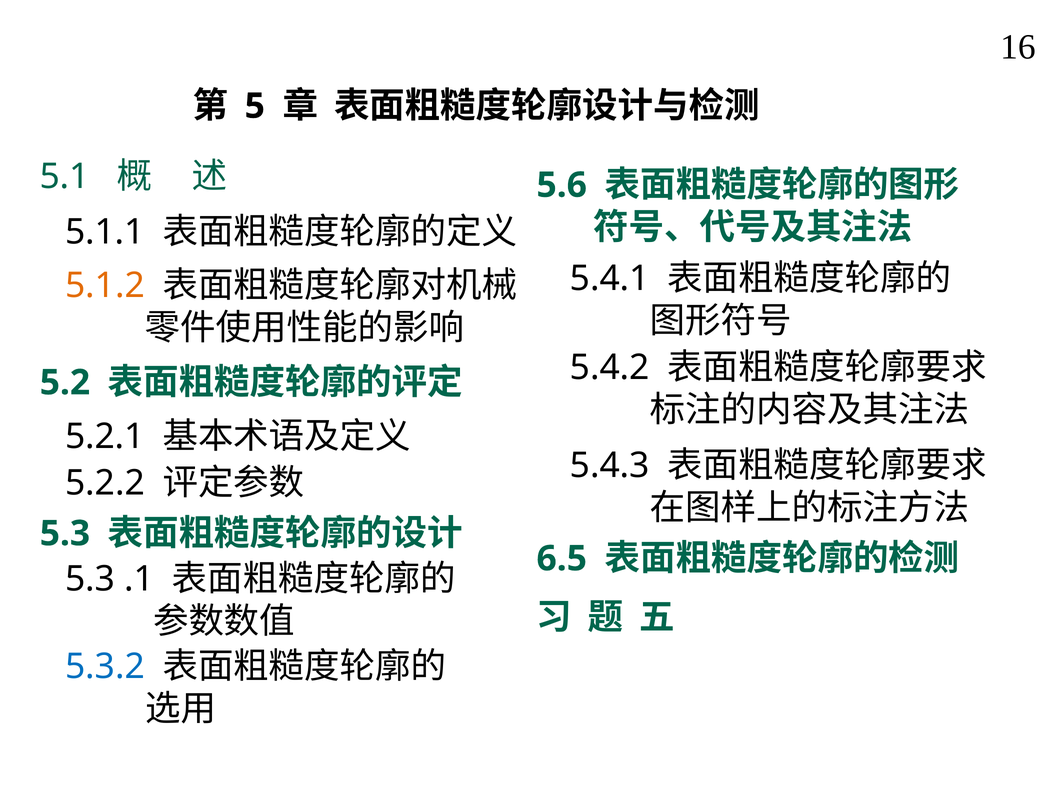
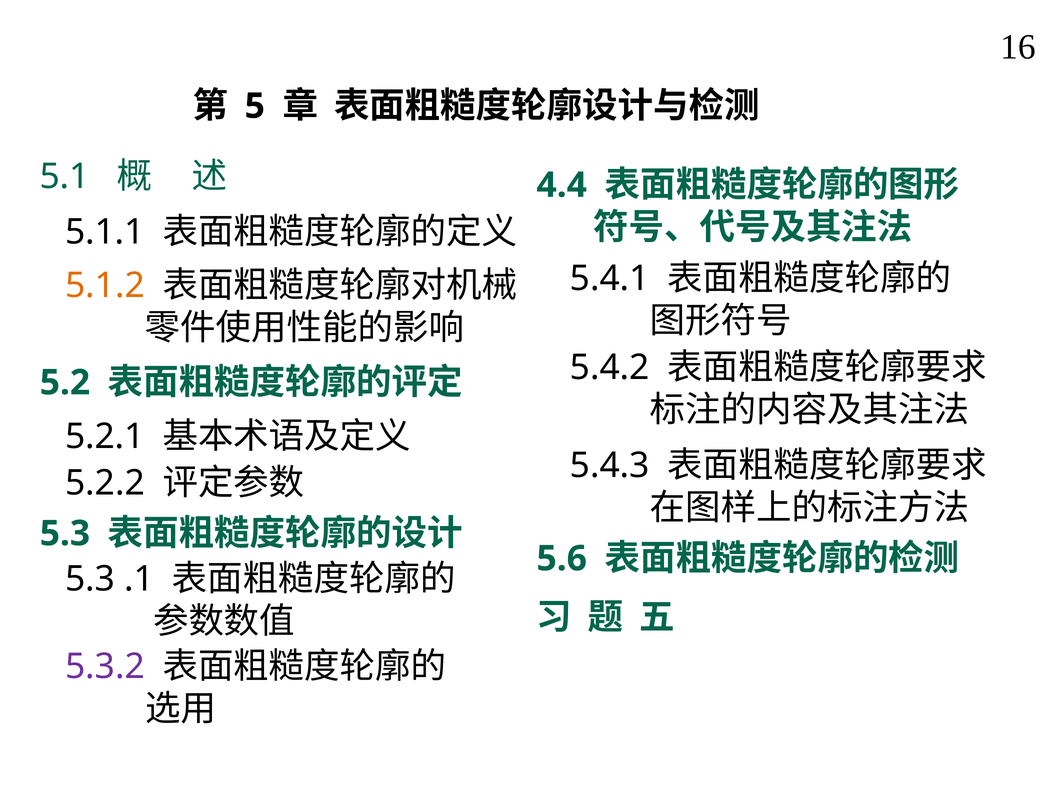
5.6: 5.6 -> 4.4
6.5: 6.5 -> 5.6
5.3.2 colour: blue -> purple
